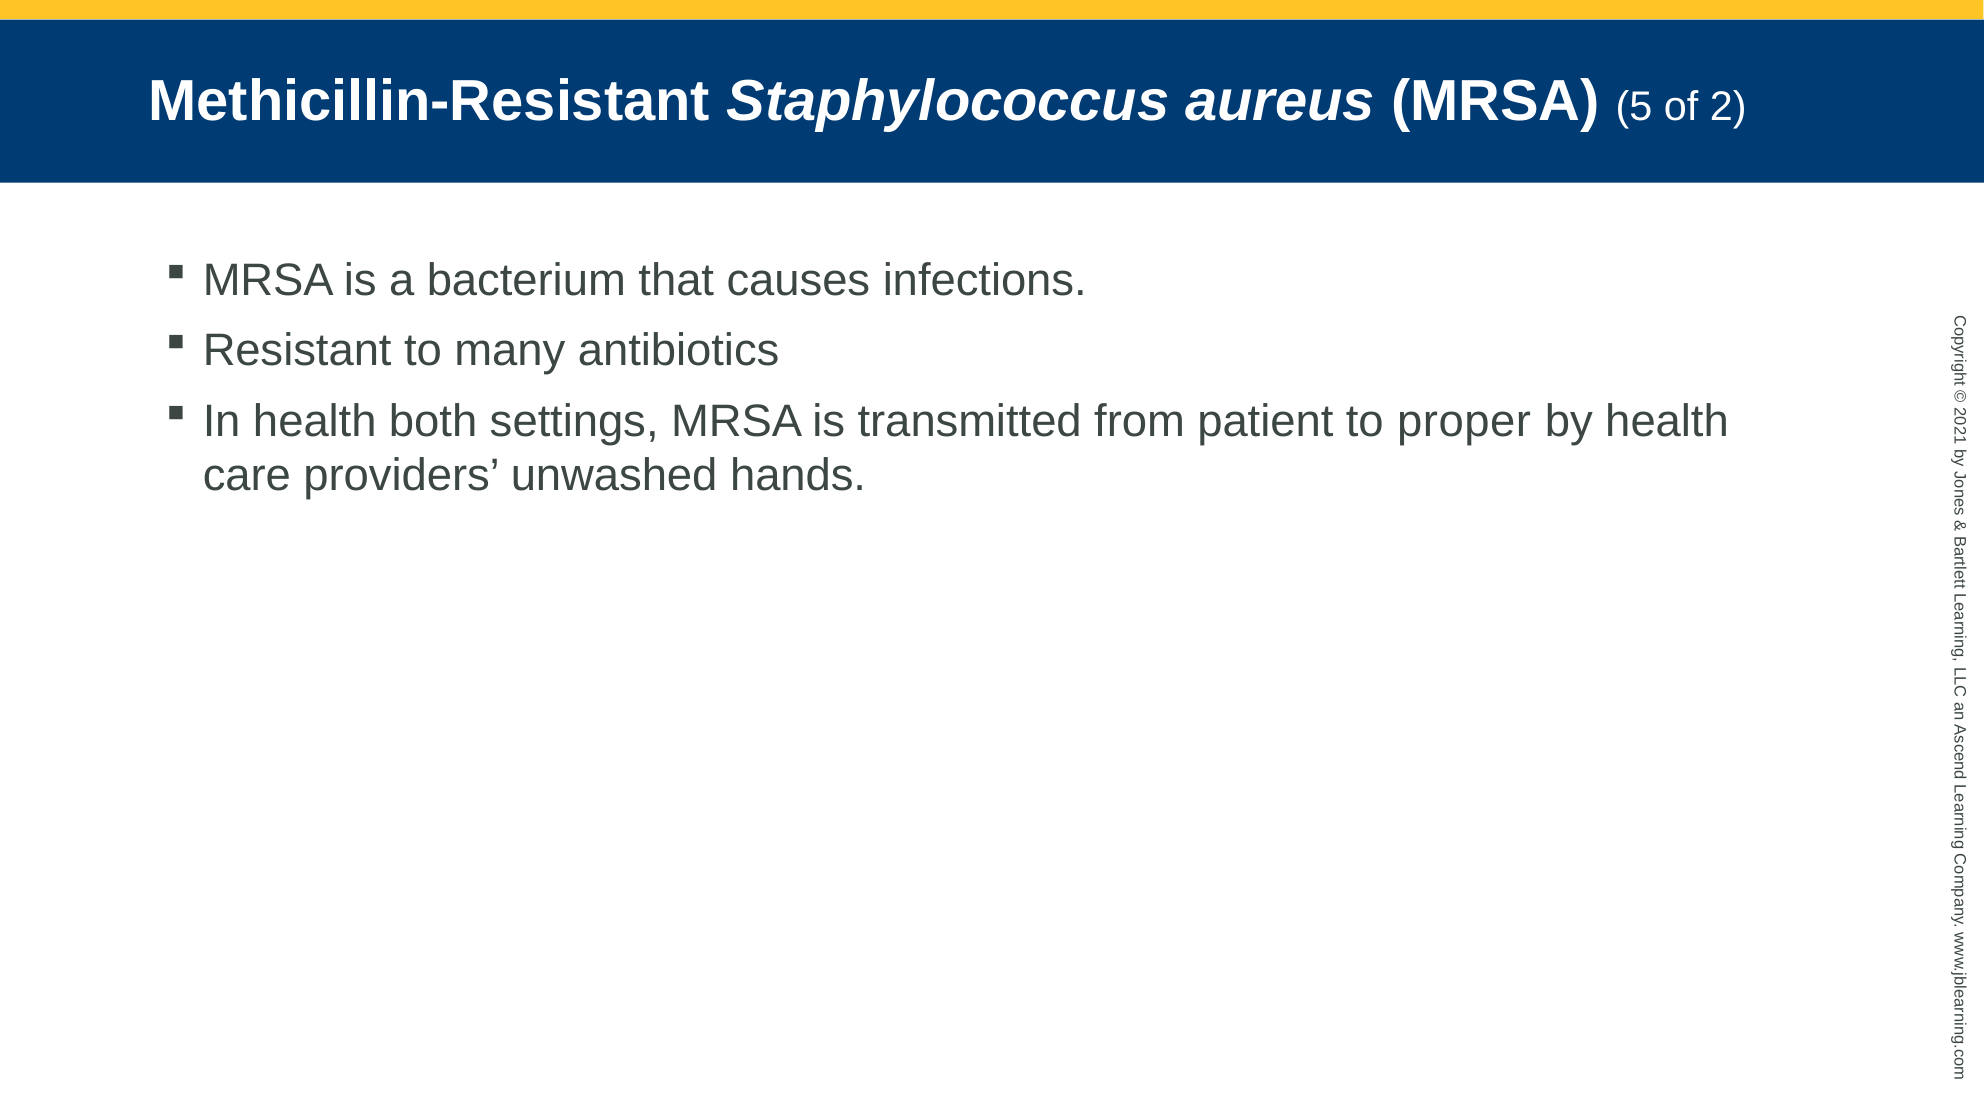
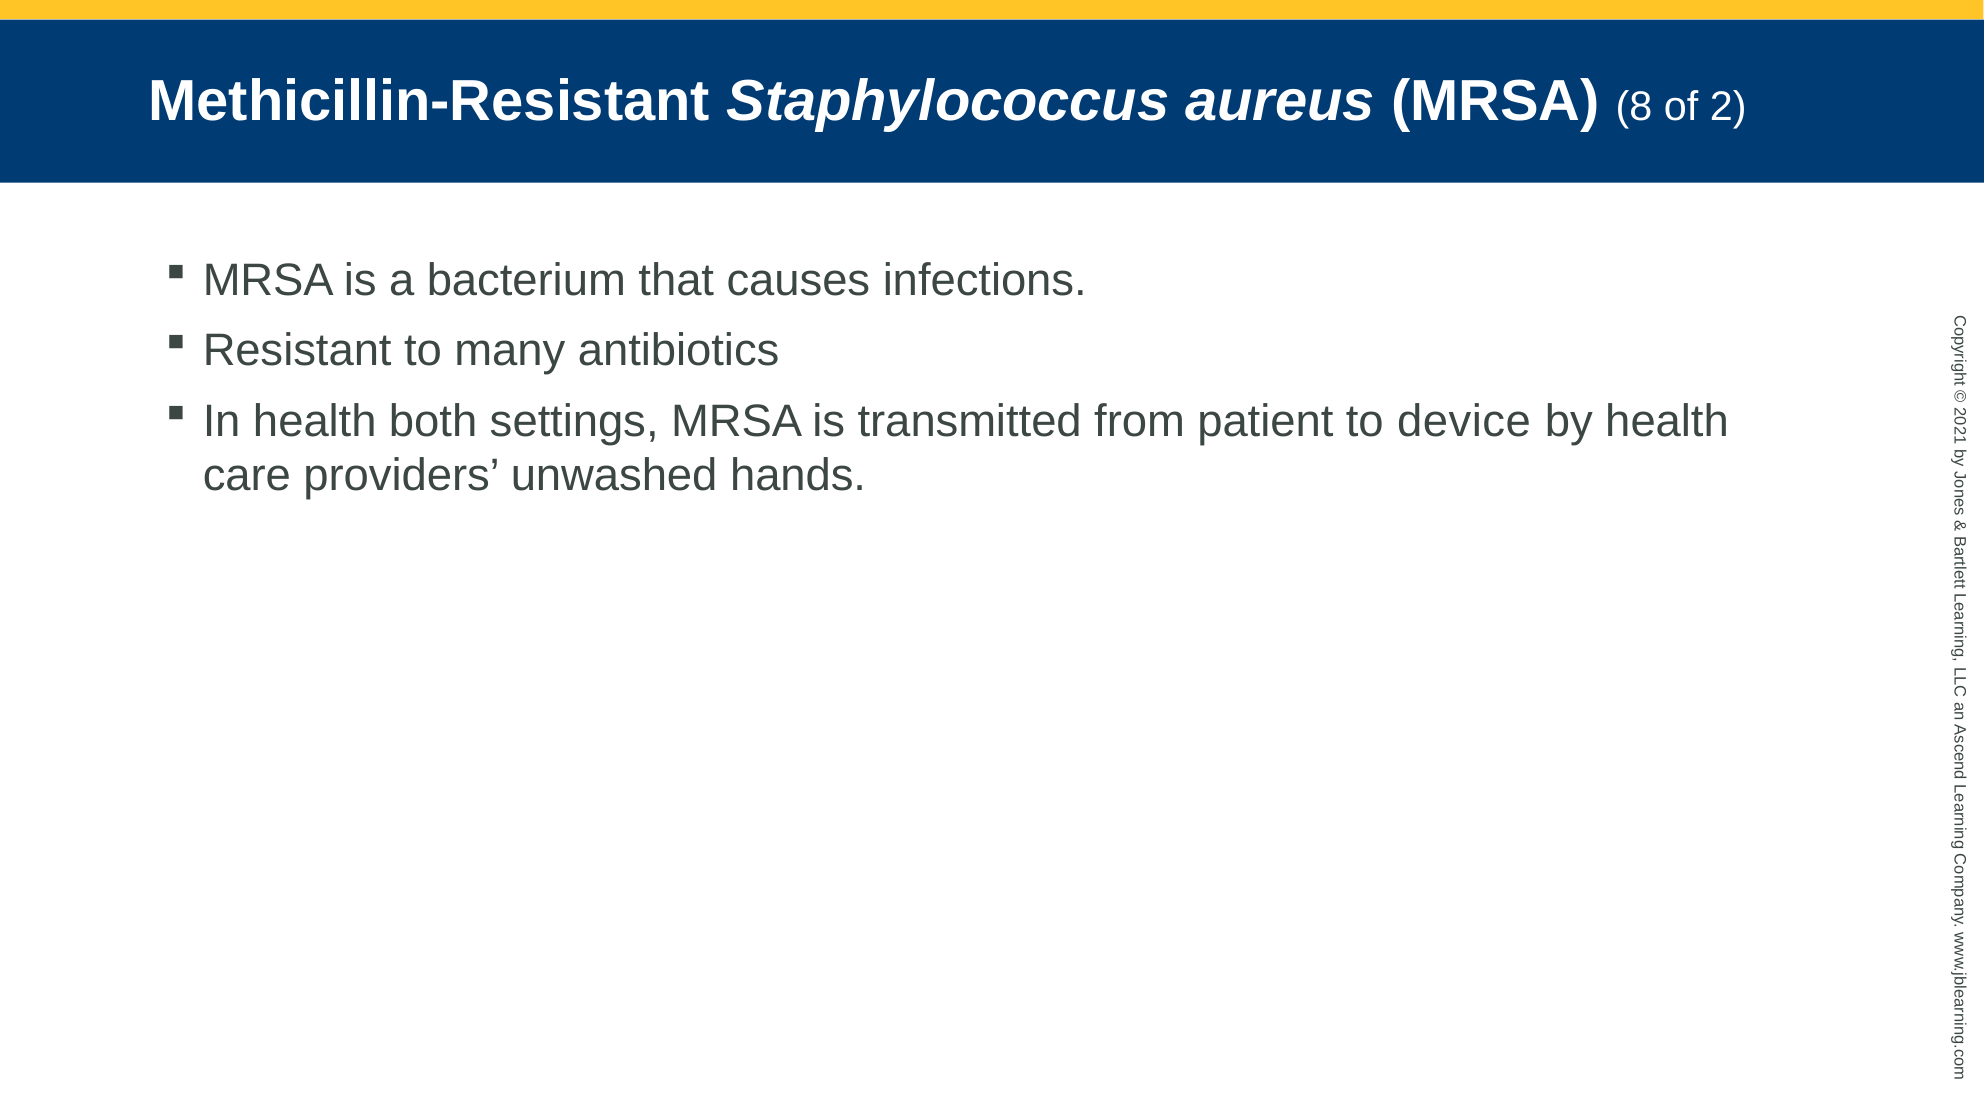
5: 5 -> 8
proper: proper -> device
